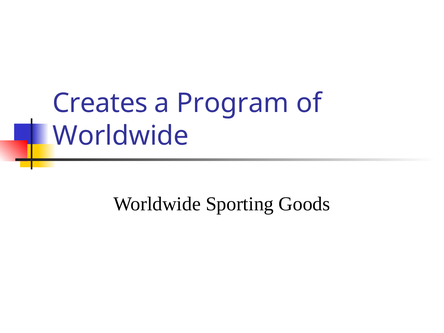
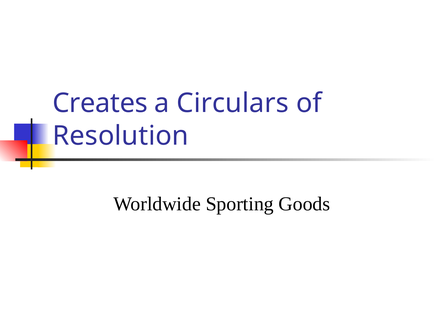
Program: Program -> Circulars
Worldwide at (121, 136): Worldwide -> Resolution
